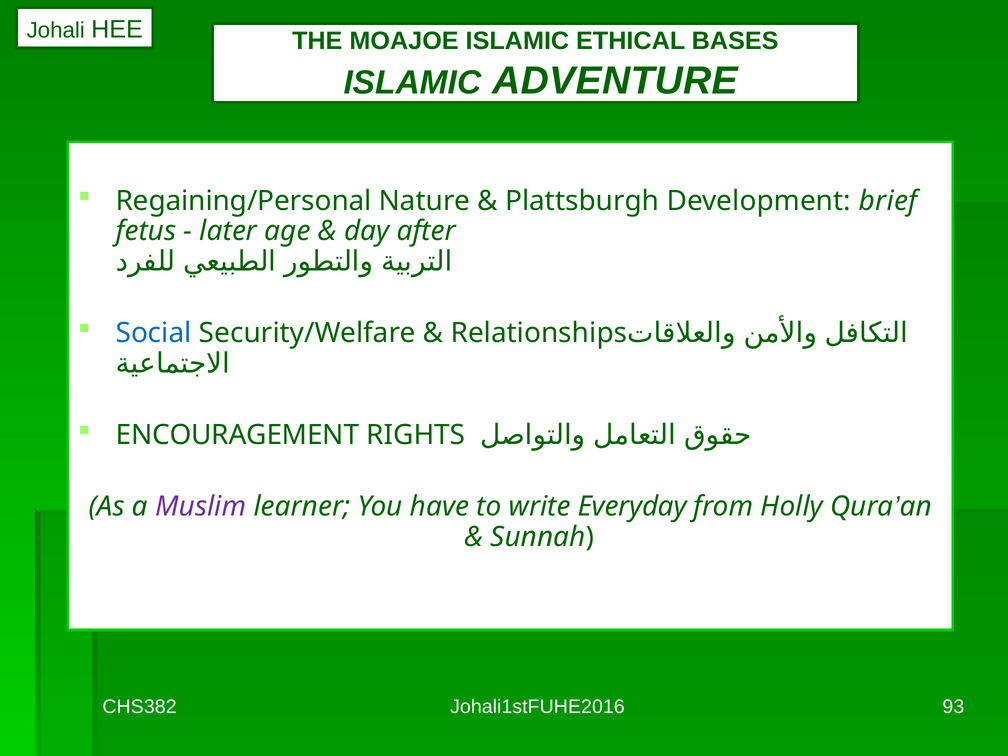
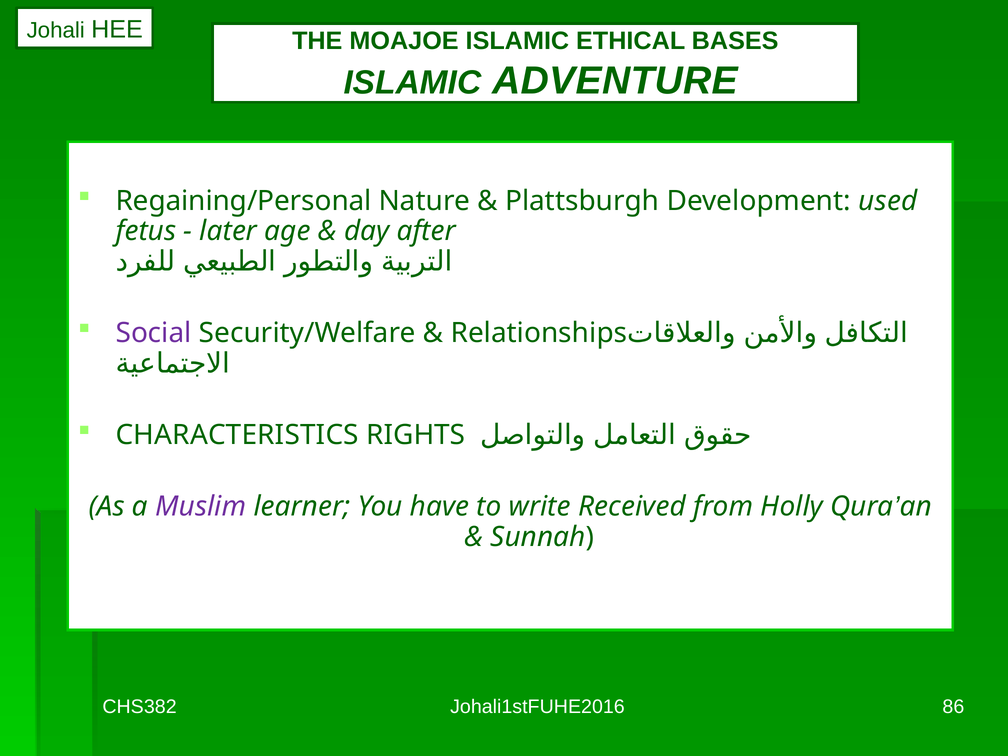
brief: brief -> used
Social colour: blue -> purple
ENCOURAGEMENT: ENCOURAGEMENT -> CHARACTERISTICS
Everyday: Everyday -> Received
93: 93 -> 86
